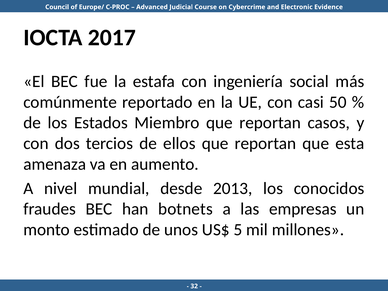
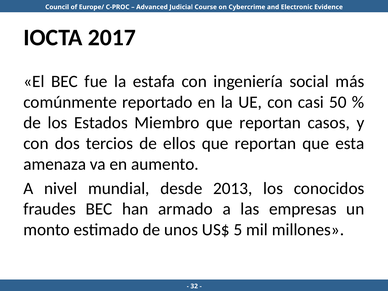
botnets: botnets -> armado
